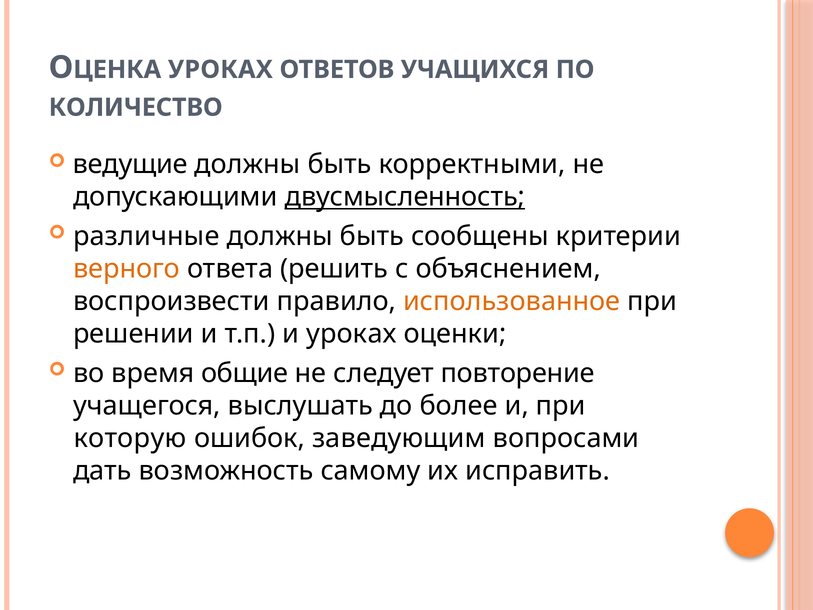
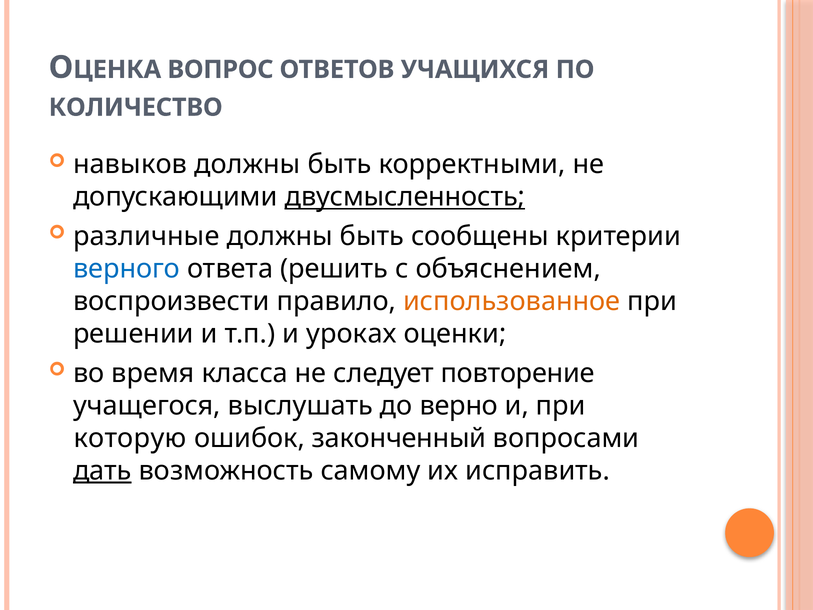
УРОКАХ at (220, 70): УРОКАХ -> ВОПРОС
ведущие: ведущие -> навыков
верного colour: orange -> blue
общие: общие -> класса
более: более -> верно
заведующим: заведующим -> законченный
дать underline: none -> present
